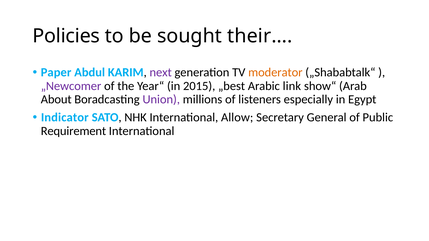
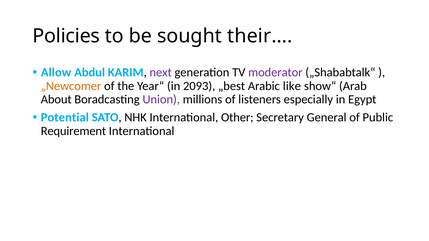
Paper: Paper -> Allow
moderator colour: orange -> purple
„Newcomer colour: purple -> orange
2015: 2015 -> 2093
link: link -> like
Indicator: Indicator -> Potential
Allow: Allow -> Other
